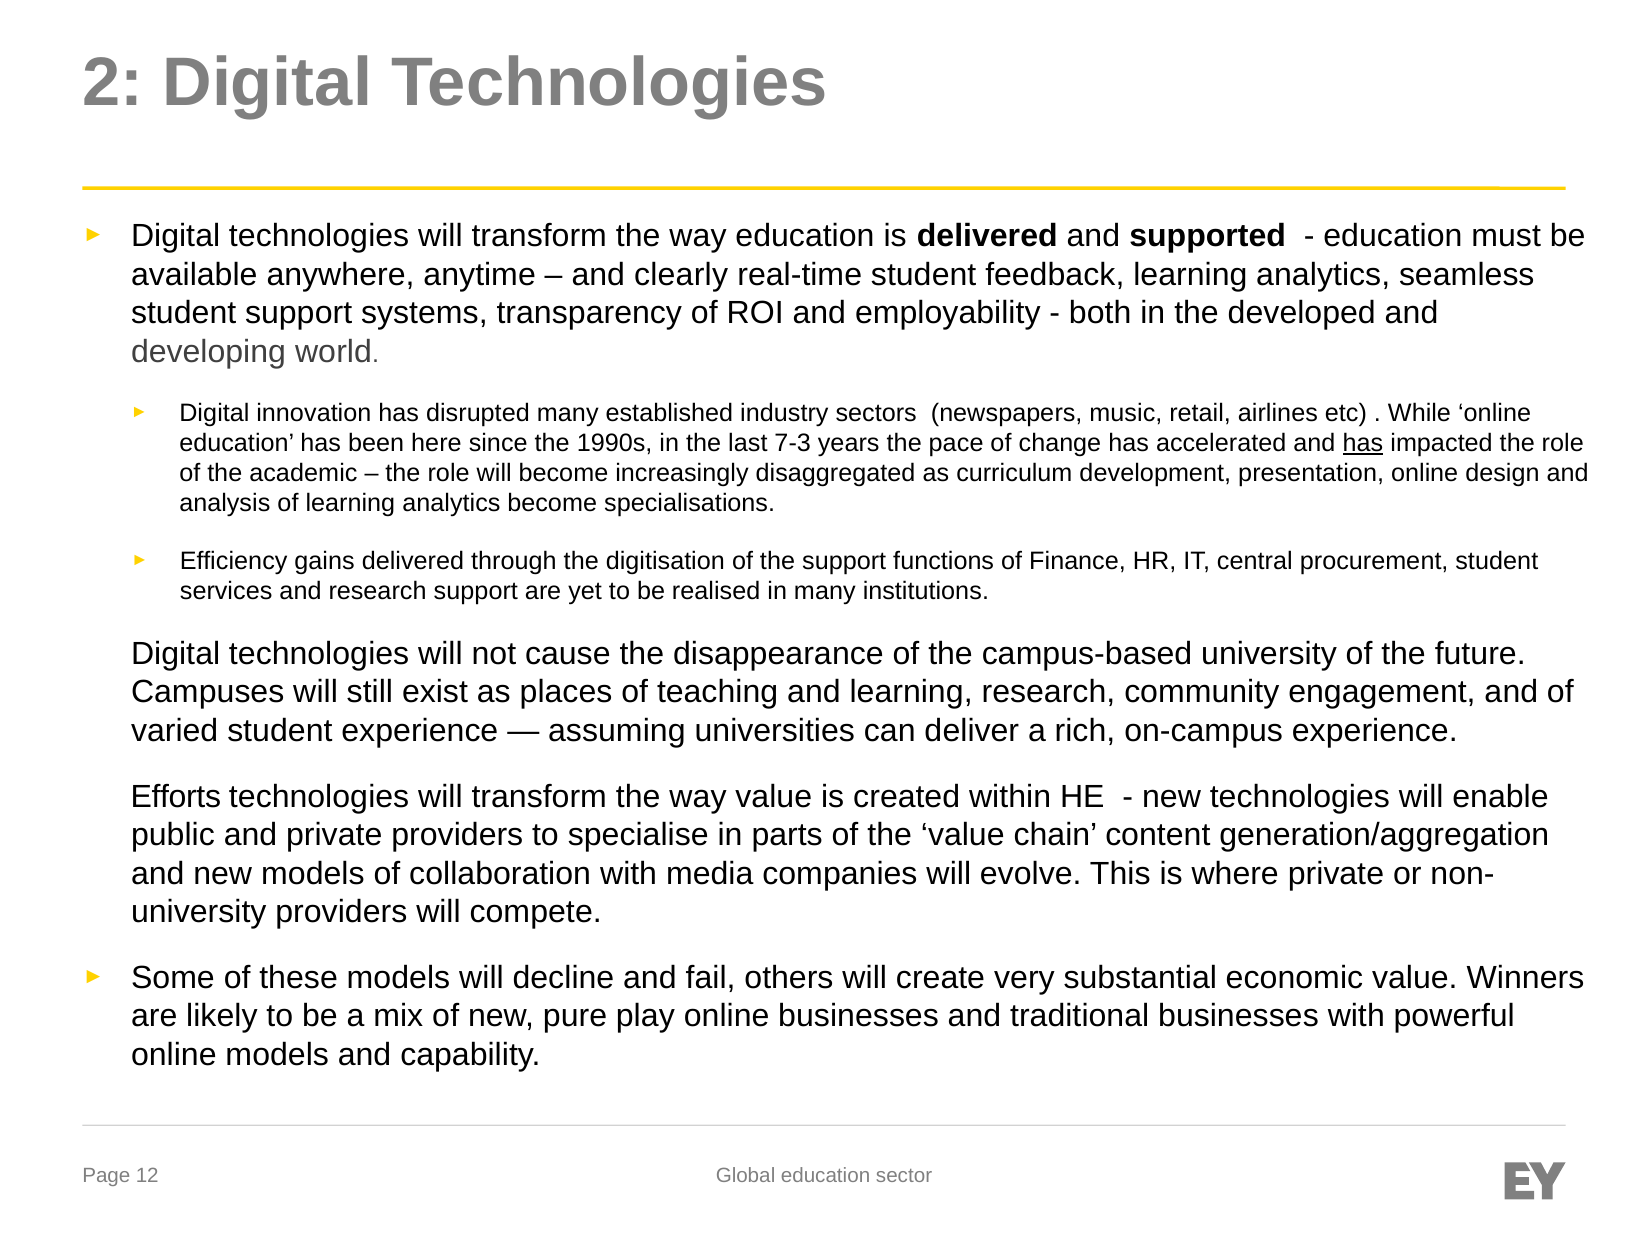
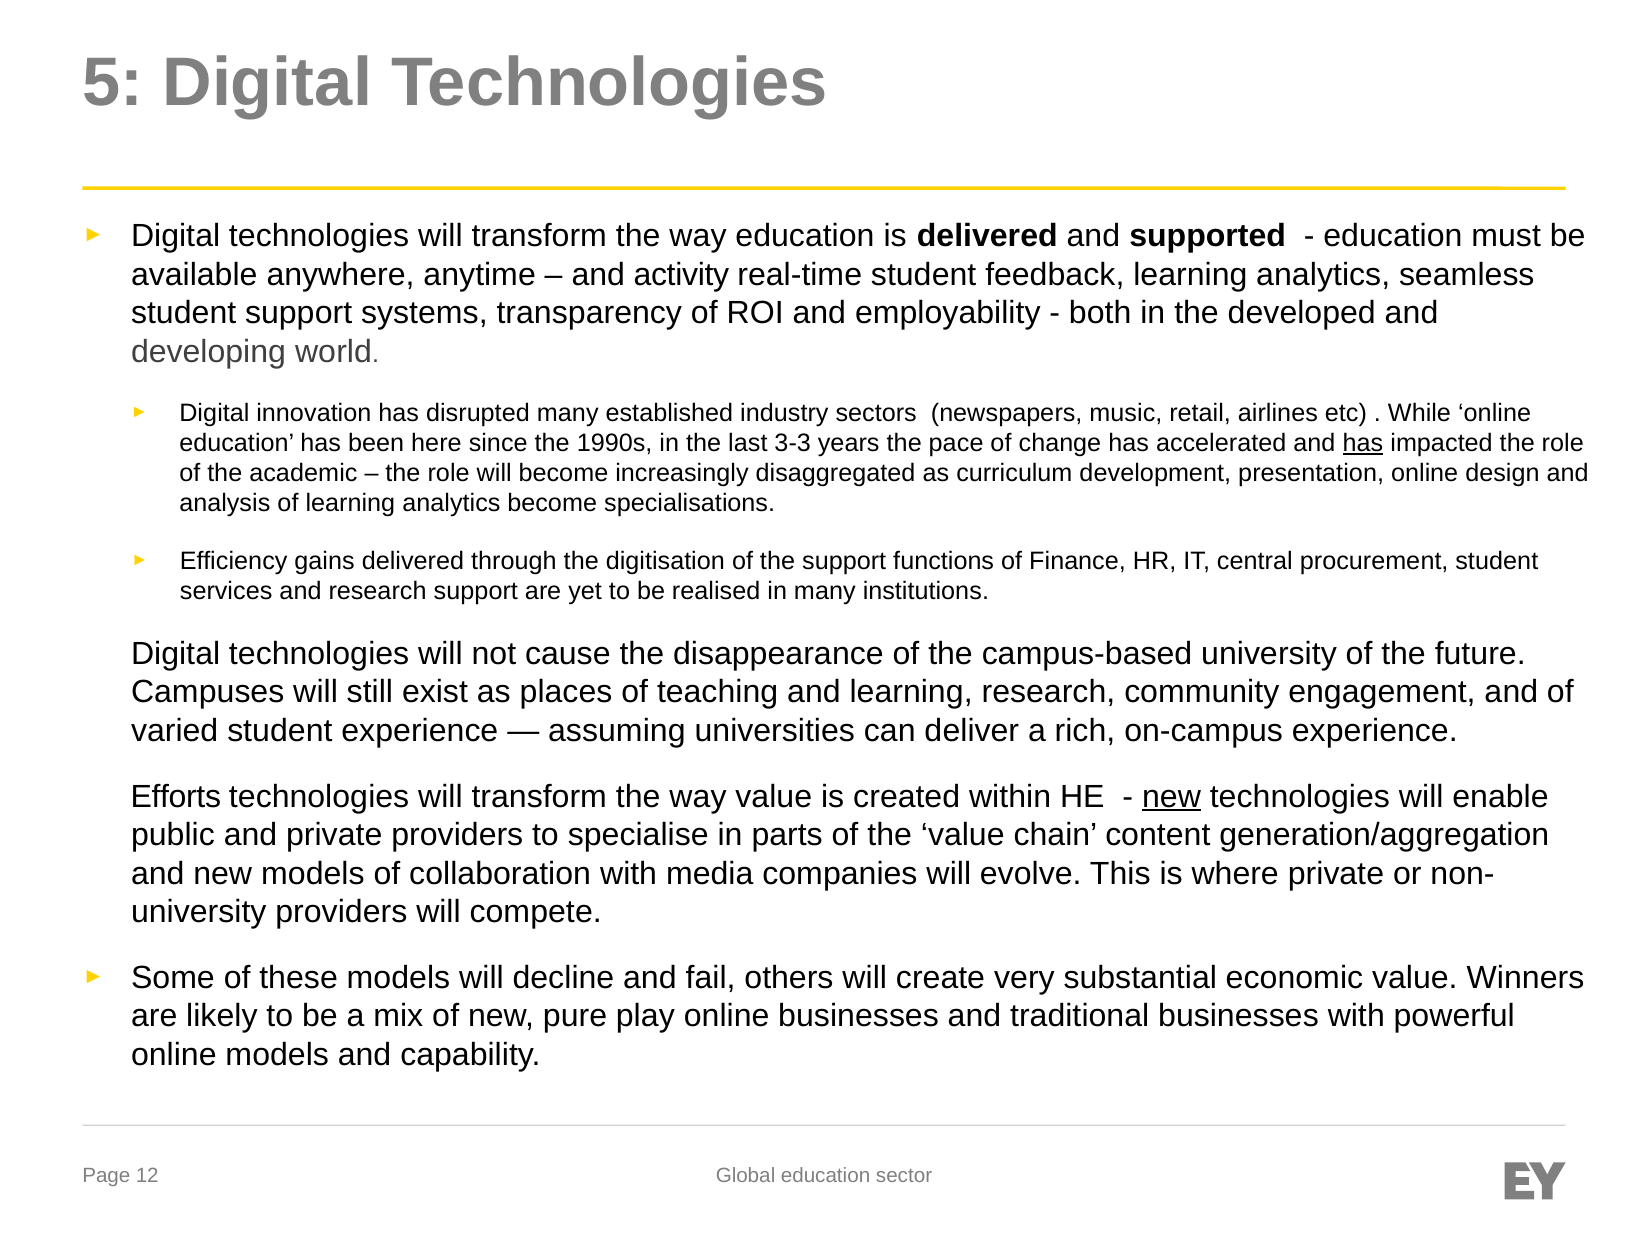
2: 2 -> 5
clearly: clearly -> activity
7-3: 7-3 -> 3-3
new at (1172, 797) underline: none -> present
